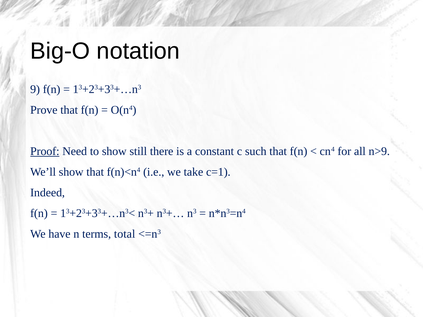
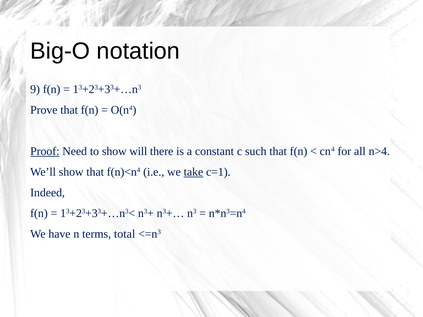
still: still -> will
n>9: n>9 -> n>4
take underline: none -> present
